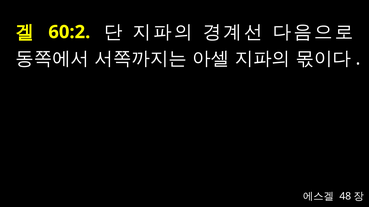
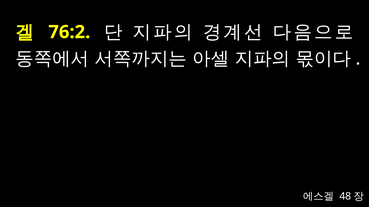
60:2: 60:2 -> 76:2
